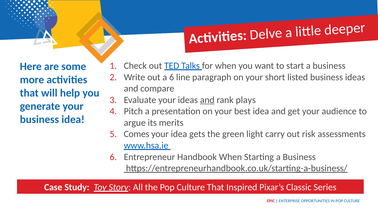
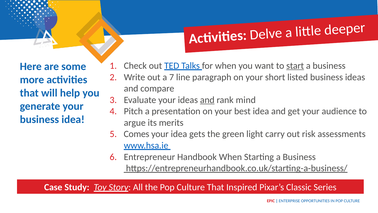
start underline: none -> present
a 6: 6 -> 7
plays: plays -> mind
